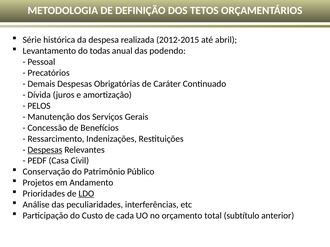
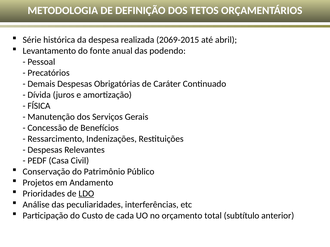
2012-2015: 2012-2015 -> 2069-2015
todas: todas -> fonte
PELOS: PELOS -> FÍSICA
Despesas at (45, 150) underline: present -> none
